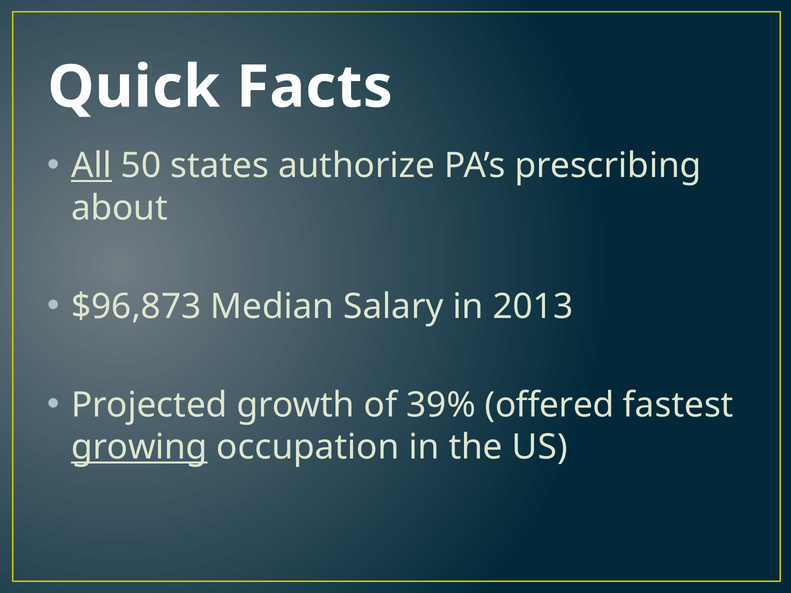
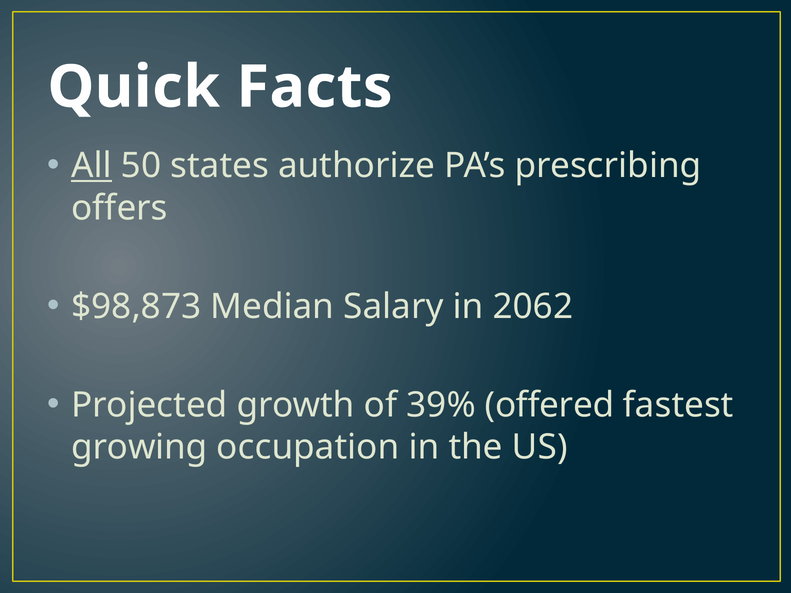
about: about -> offers
$96,873: $96,873 -> $98,873
2013: 2013 -> 2062
growing underline: present -> none
